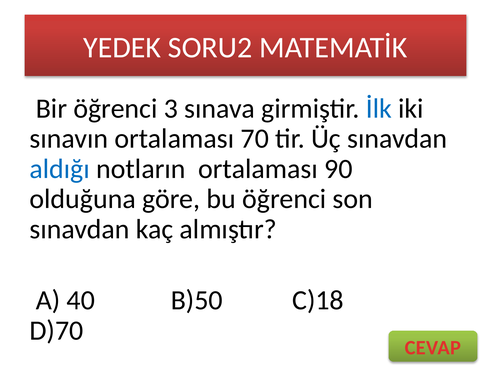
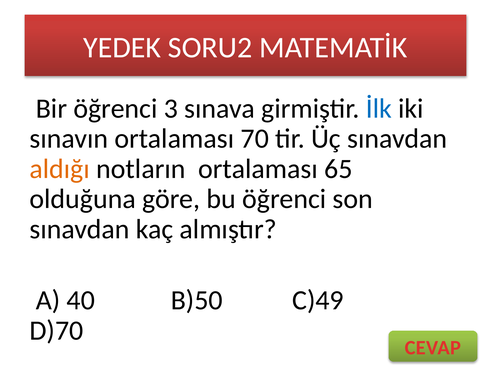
aldığı colour: blue -> orange
90: 90 -> 65
C)18: C)18 -> C)49
